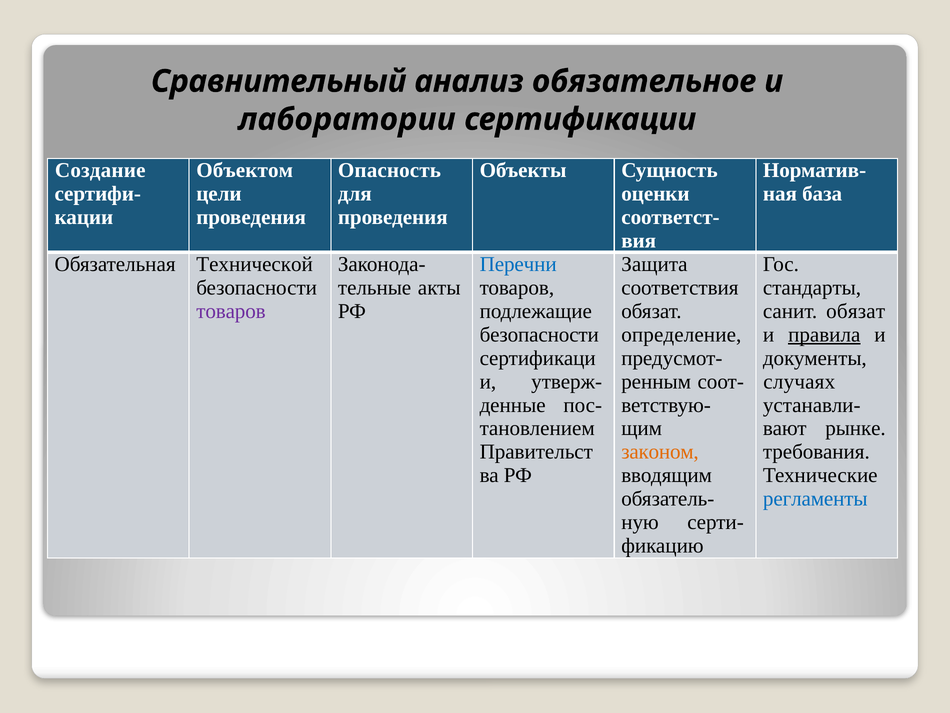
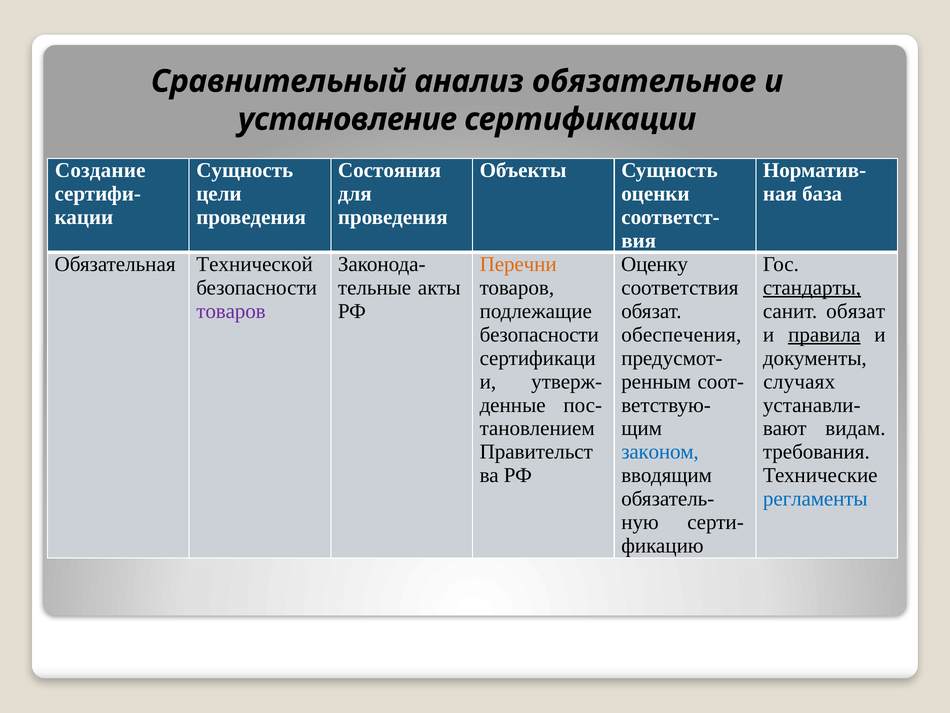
лаборатории: лаборатории -> установление
Объектом at (245, 170): Объектом -> Сущность
Опасность: Опасность -> Состояния
Перечни colour: blue -> orange
Защита: Защита -> Оценку
стандарты underline: none -> present
определение: определение -> обеспечения
рынке: рынке -> видам
законом colour: orange -> blue
